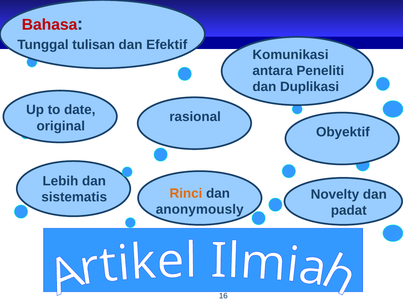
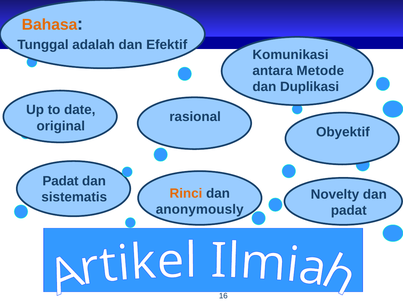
Bahasa colour: red -> orange
tulisan: tulisan -> adalah
Peneliti: Peneliti -> Metode
Lebih at (60, 181): Lebih -> Padat
